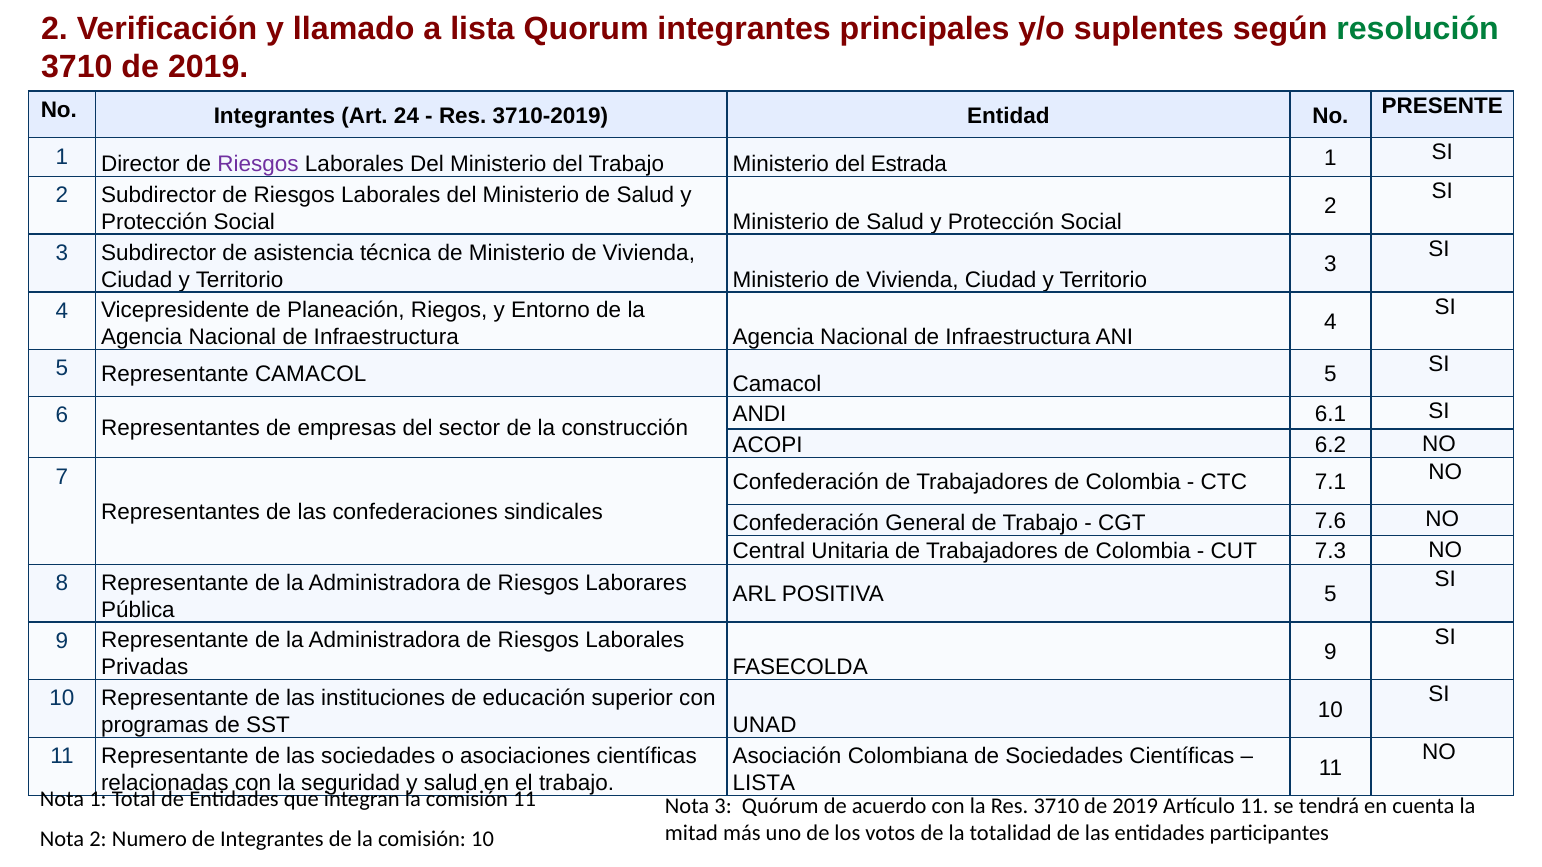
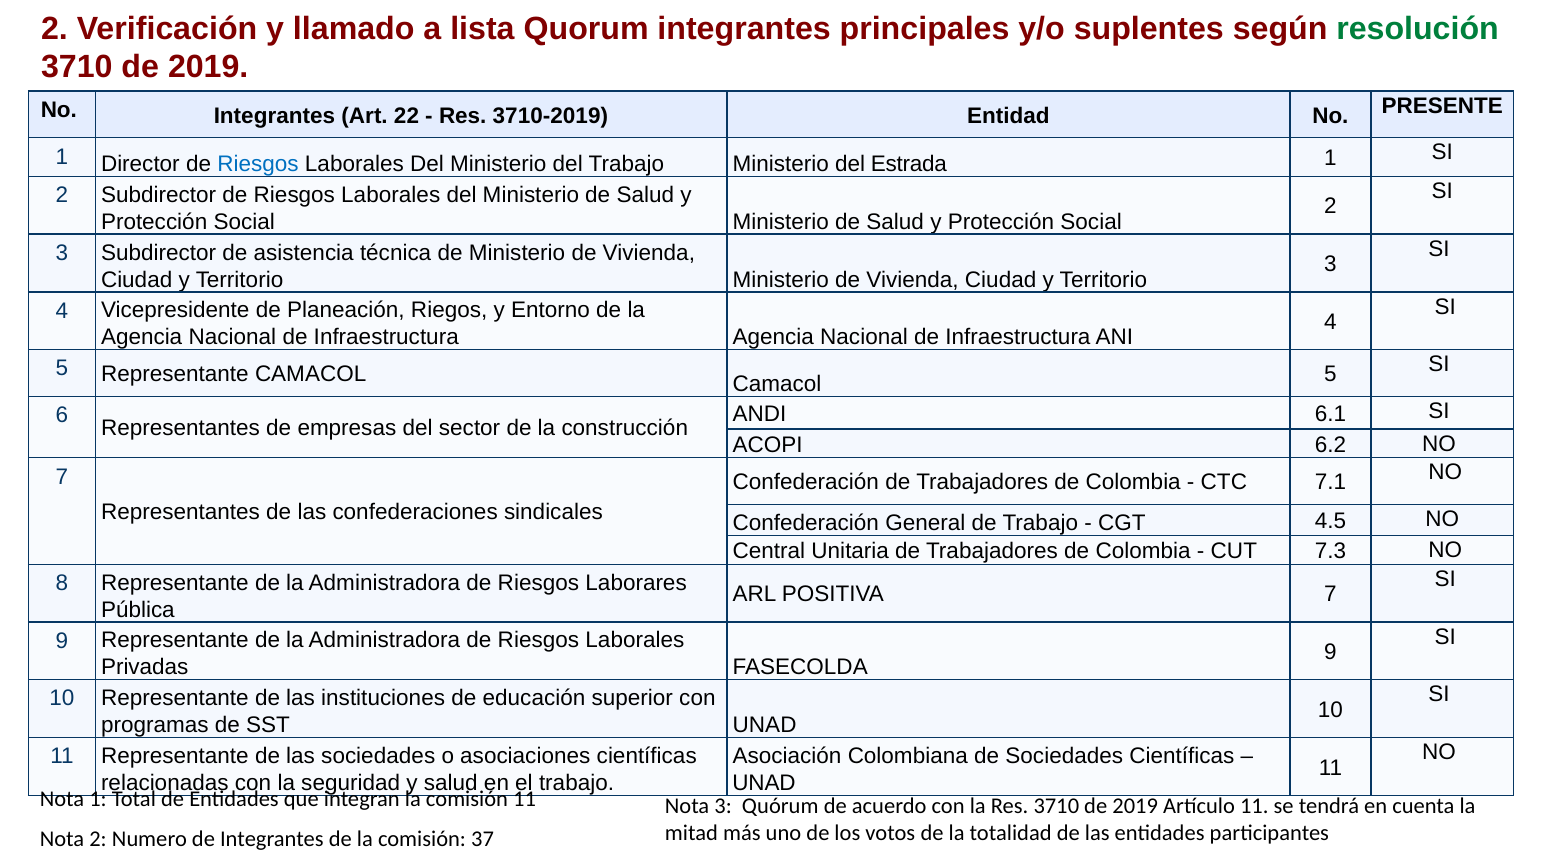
24: 24 -> 22
Riesgos at (258, 164) colour: purple -> blue
7.6: 7.6 -> 4.5
POSITIVA 5: 5 -> 7
LISTA at (764, 783): LISTA -> UNAD
comisión 10: 10 -> 37
